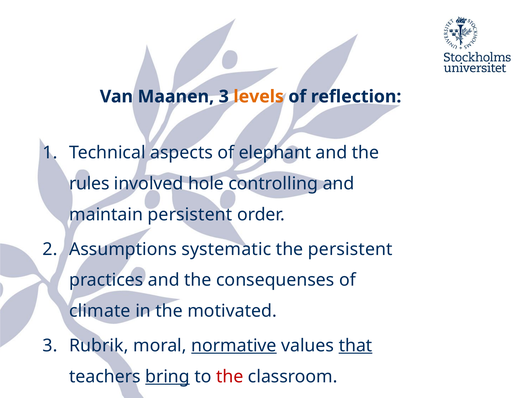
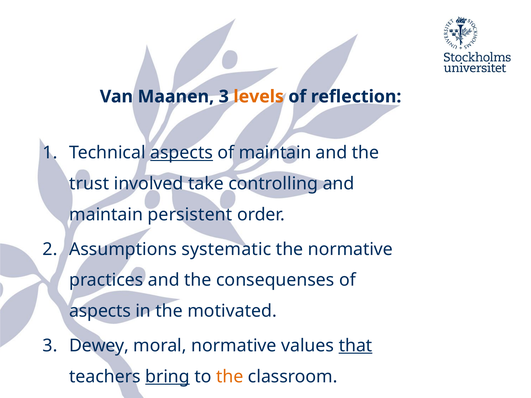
aspects at (182, 153) underline: none -> present
of elephant: elephant -> maintain
rules: rules -> trust
hole: hole -> take
the persistent: persistent -> normative
climate at (100, 311): climate -> aspects
Rubrik: Rubrik -> Dewey
normative at (234, 346) underline: present -> none
the at (230, 377) colour: red -> orange
